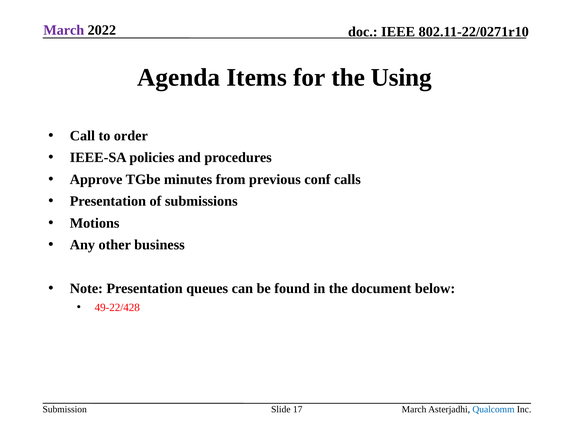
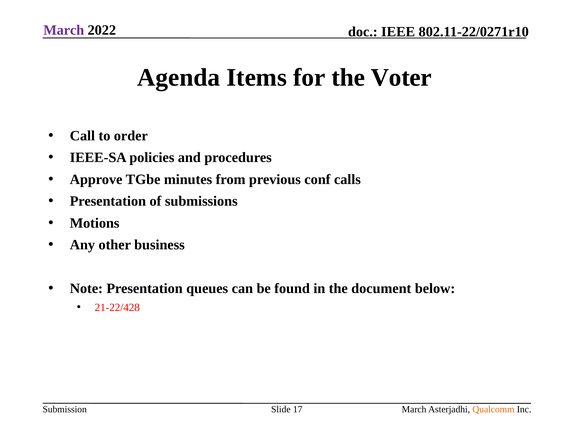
Using: Using -> Voter
49-22/428: 49-22/428 -> 21-22/428
Qualcomm colour: blue -> orange
